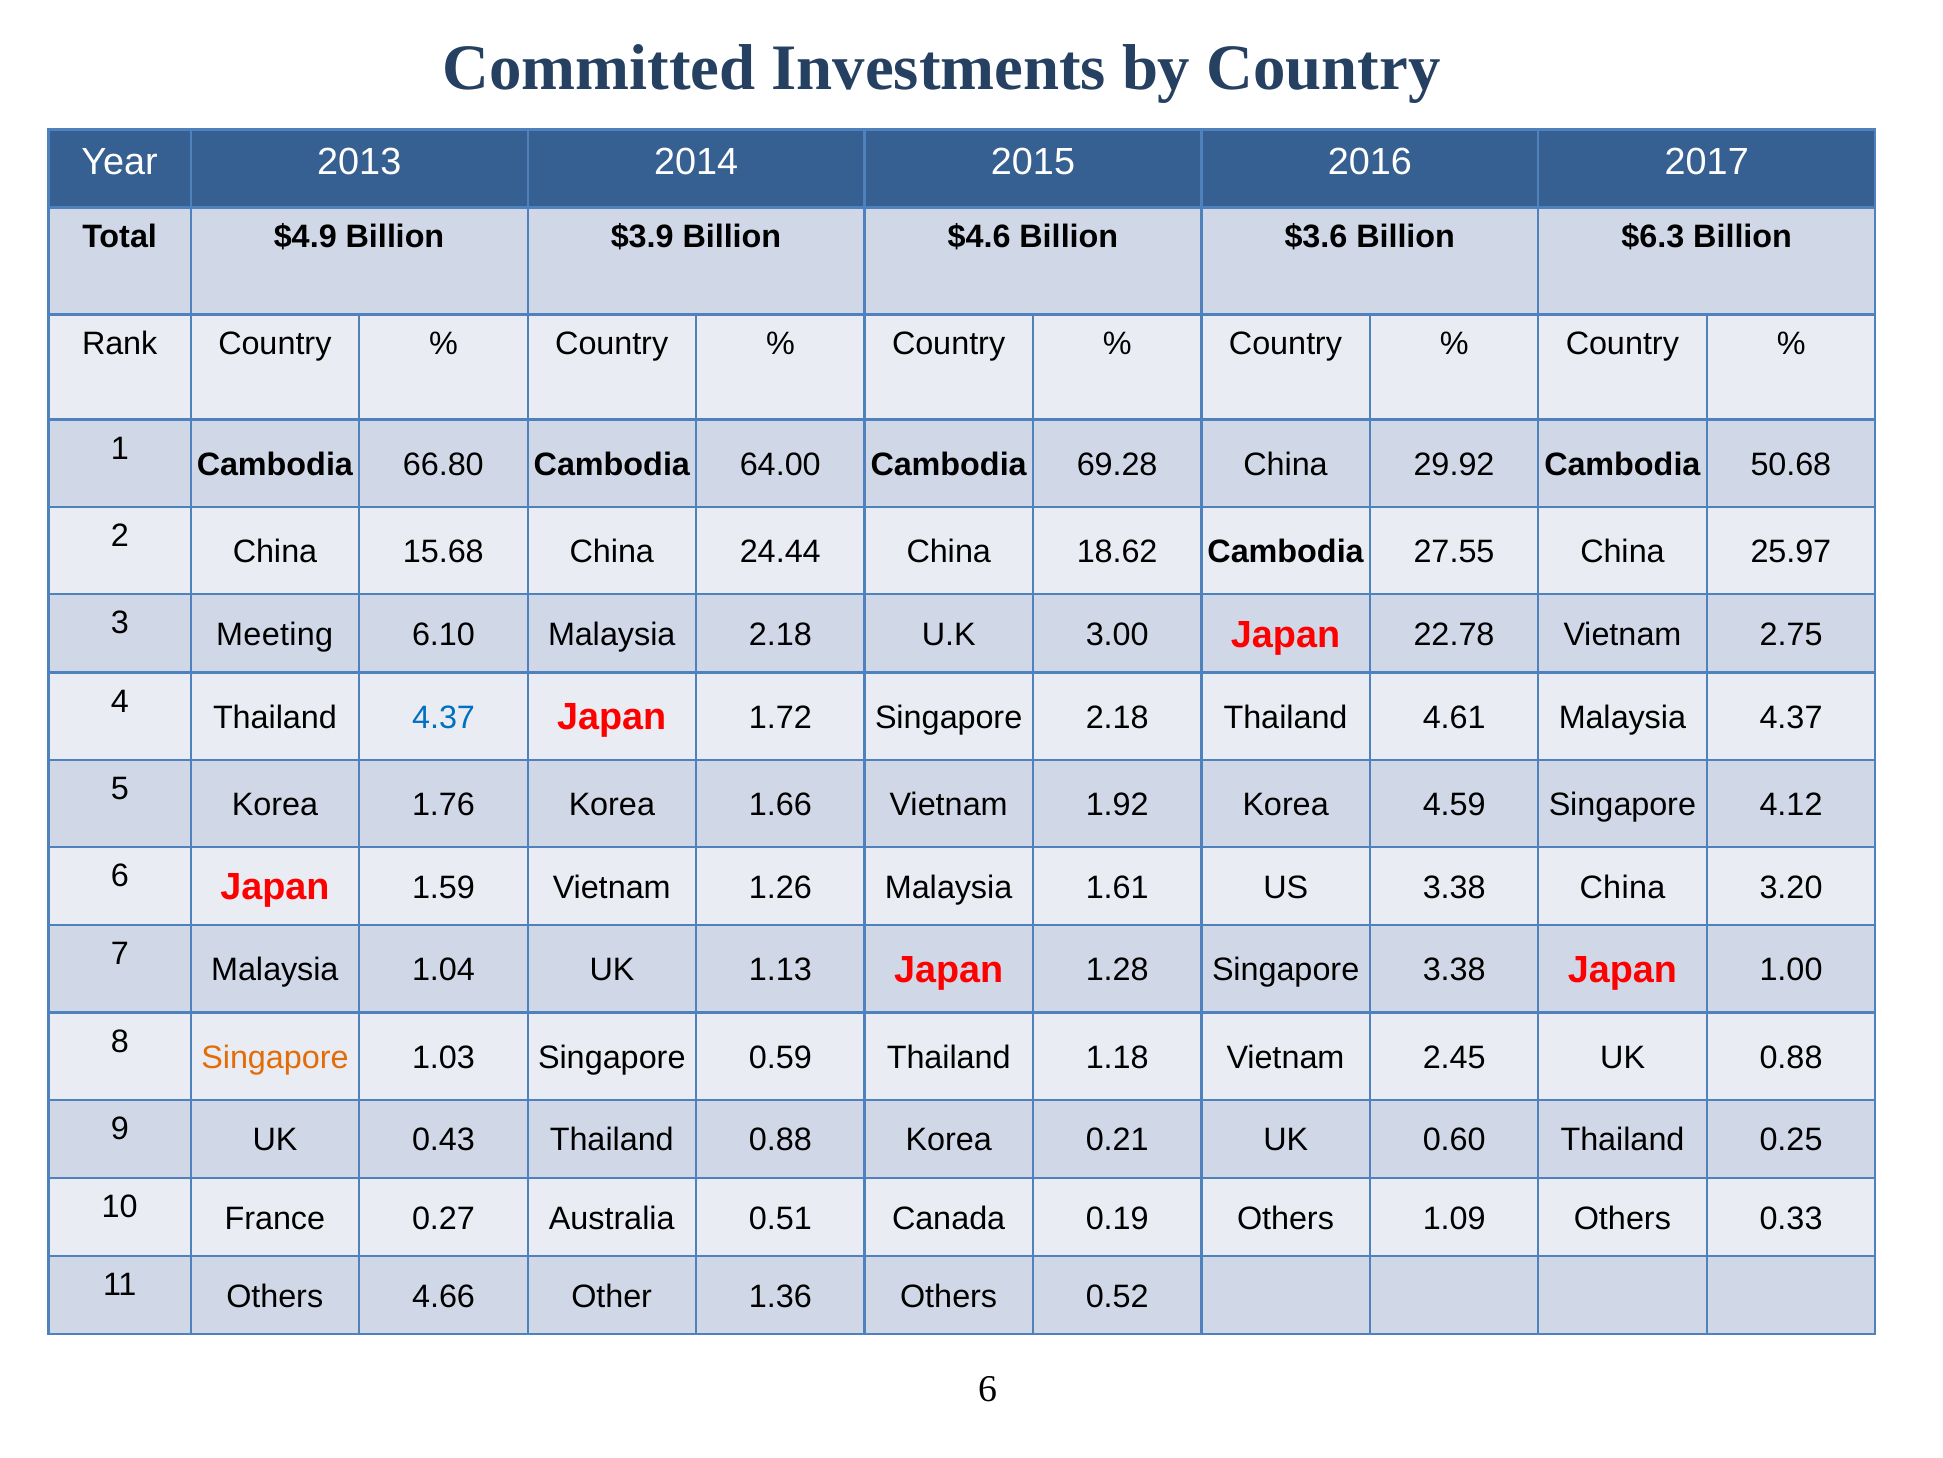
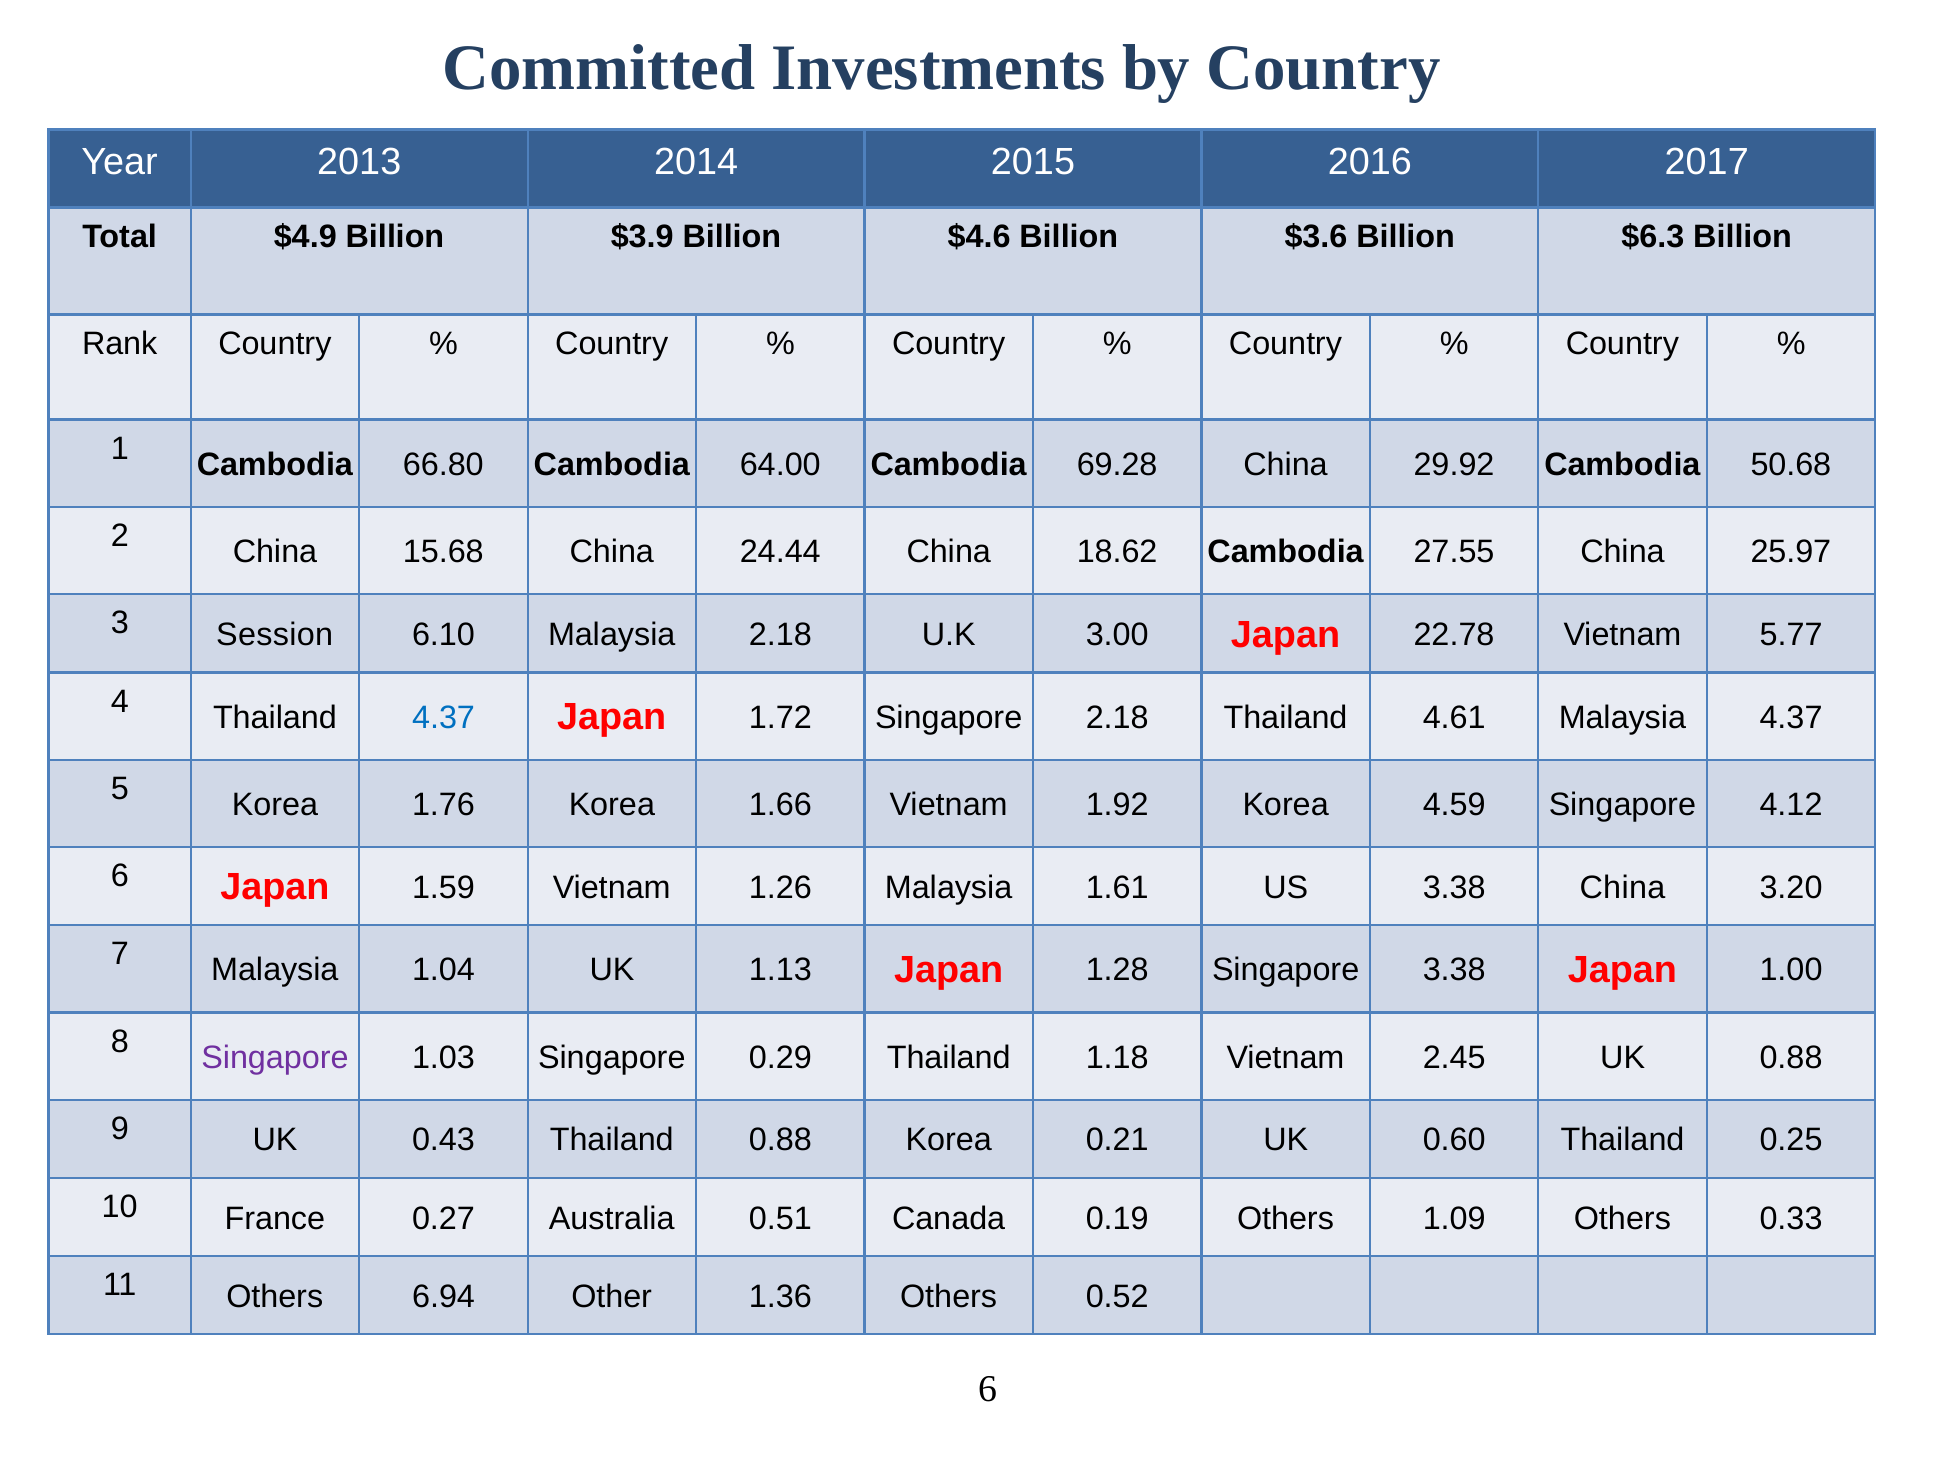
Meeting: Meeting -> Session
2.75: 2.75 -> 5.77
Singapore at (275, 1057) colour: orange -> purple
0.59: 0.59 -> 0.29
4.66: 4.66 -> 6.94
